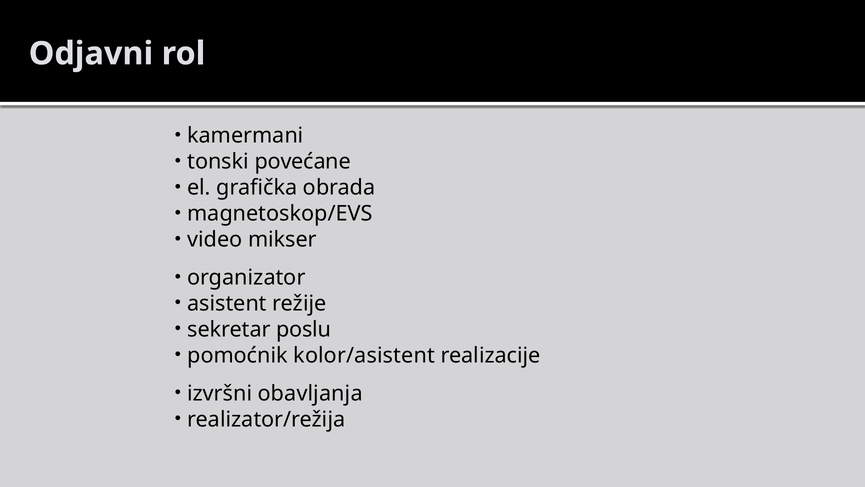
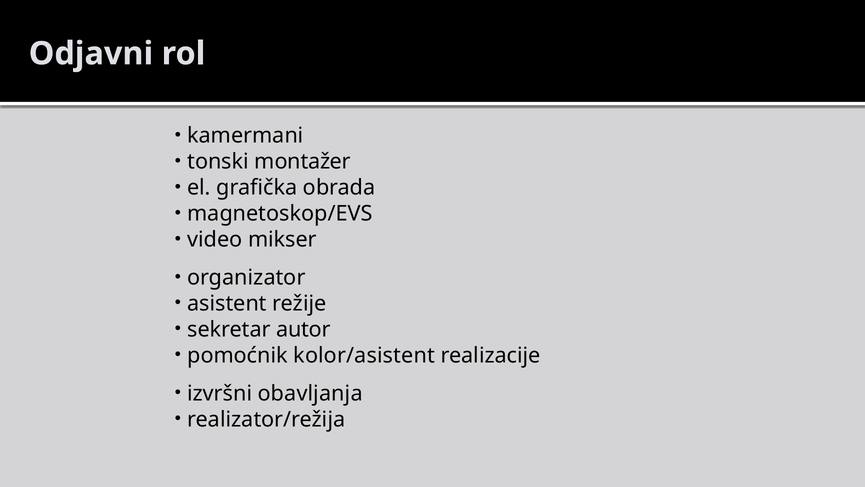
povećane: povećane -> montažer
poslu: poslu -> autor
